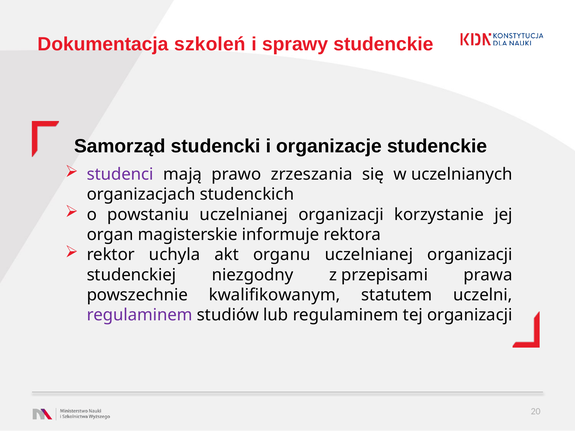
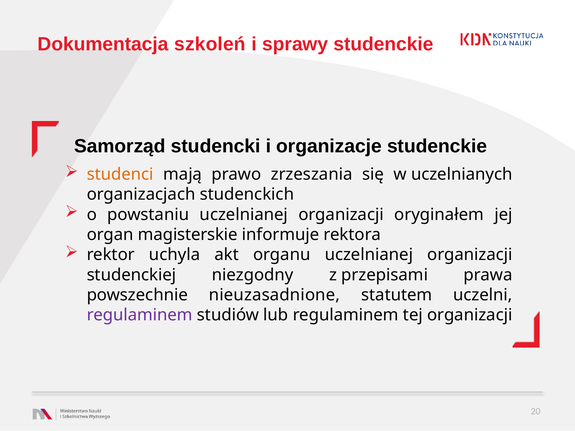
studenci colour: purple -> orange
korzystanie: korzystanie -> oryginałem
kwalifikowanym: kwalifikowanym -> nieuzasadnione
